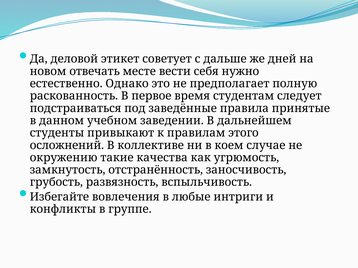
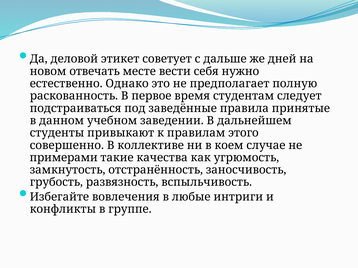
осложнений: осложнений -> совершенно
окружению: окружению -> примерами
